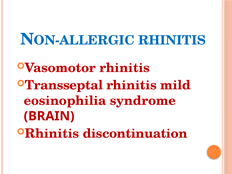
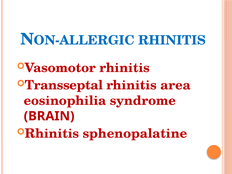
mild: mild -> area
discontinuation: discontinuation -> sphenopalatine
